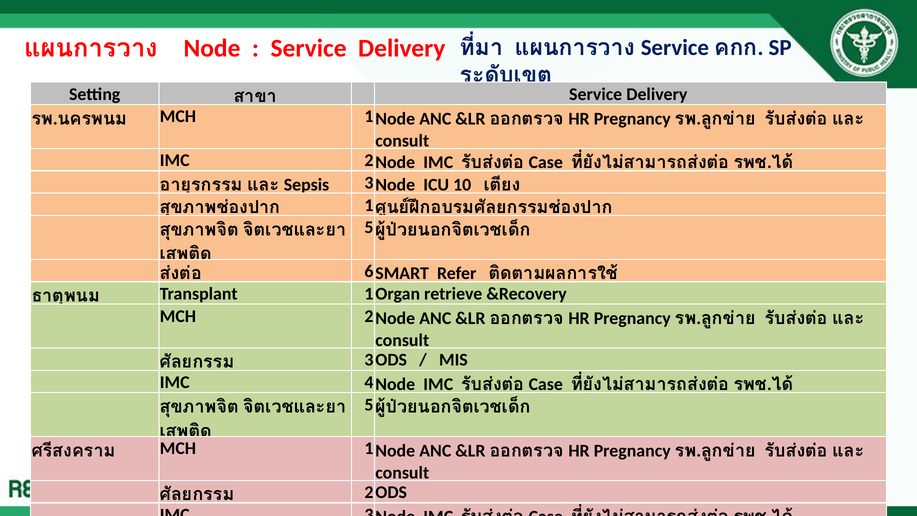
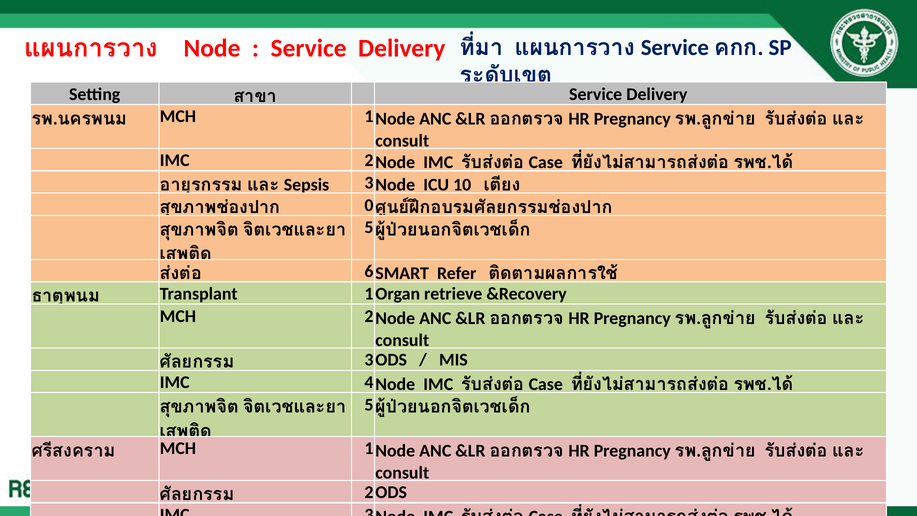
1: 1 -> 0
